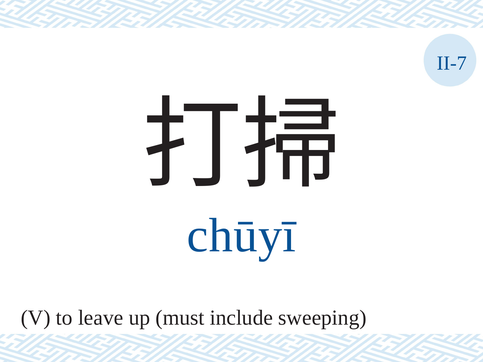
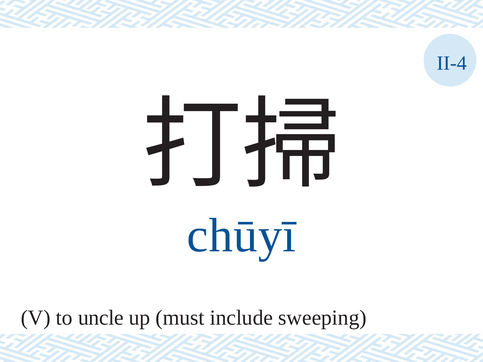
II-7: II-7 -> II-4
leave: leave -> uncle
